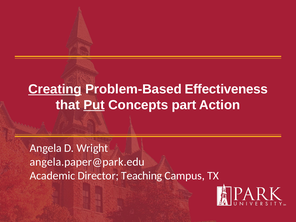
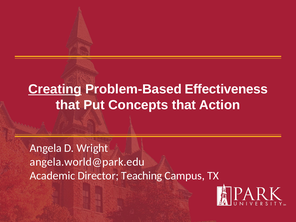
Put underline: present -> none
Concepts part: part -> that
angela.paper@park.edu: angela.paper@park.edu -> angela.world@park.edu
